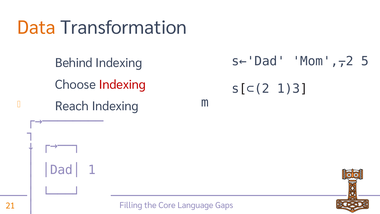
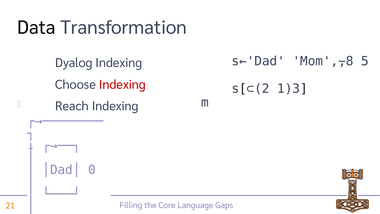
Data colour: orange -> black
Mom',⍪2: Mom',⍪2 -> Mom',⍪8
Behind: Behind -> Dyalog
1: 1 -> 0
